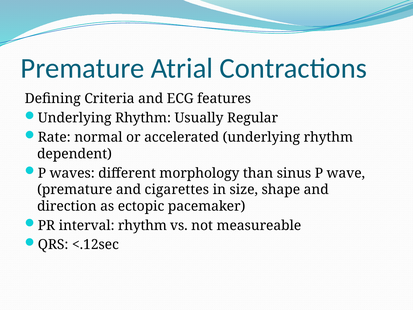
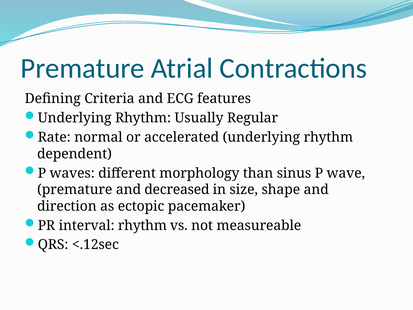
cigarettes: cigarettes -> decreased
